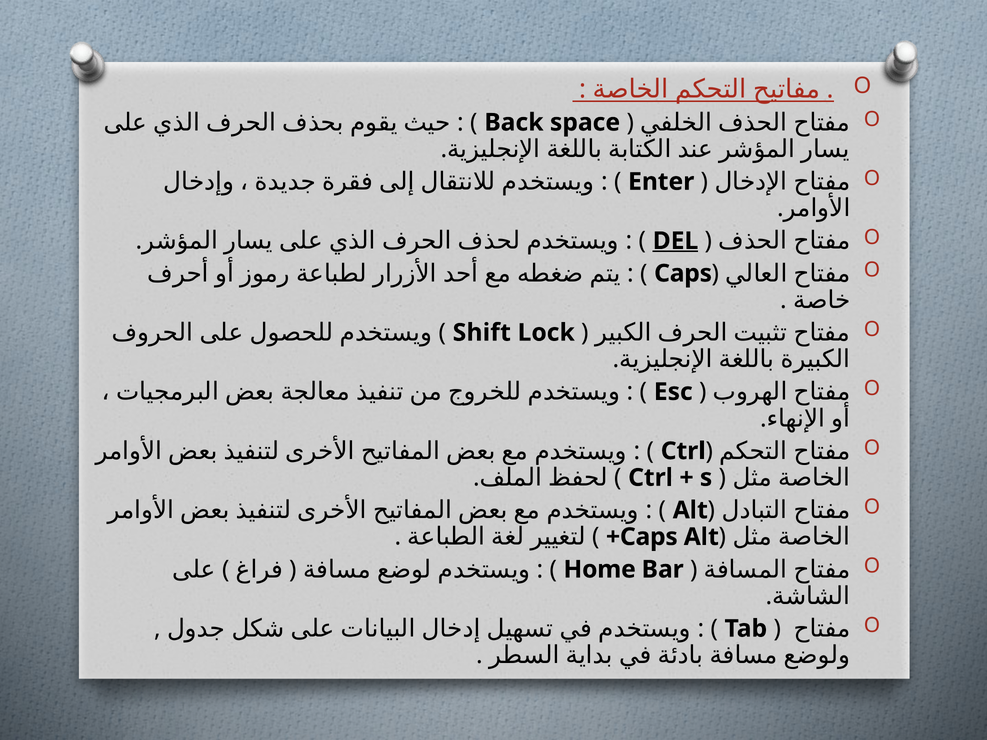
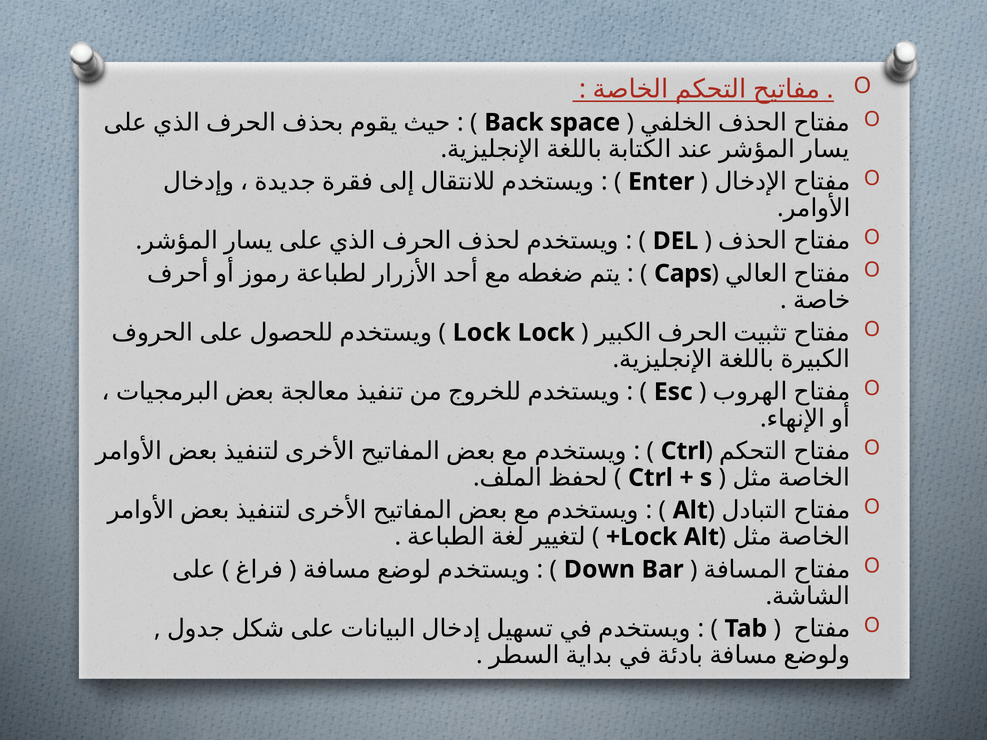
DEL underline: present -> none
Shift at (482, 333): Shift -> Lock
Caps at (649, 537): Caps -> Lock
Home: Home -> Down
